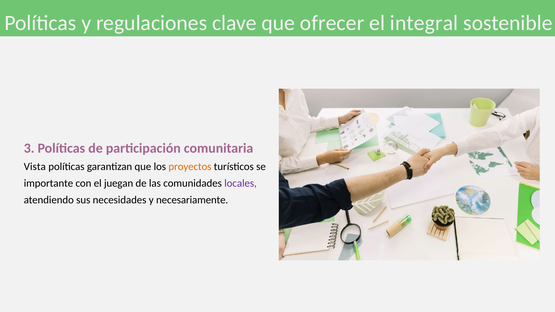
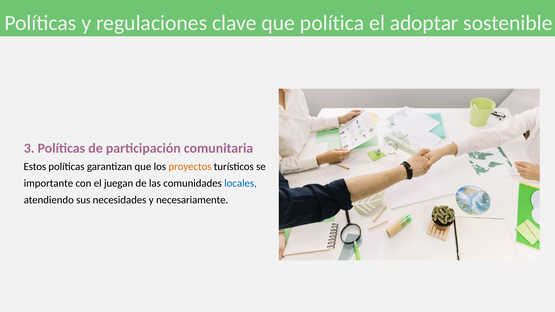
ofrecer: ofrecer -> política
integral: integral -> adoptar
Vista: Vista -> Estos
locales colour: purple -> blue
